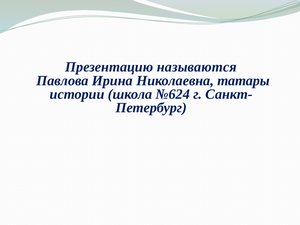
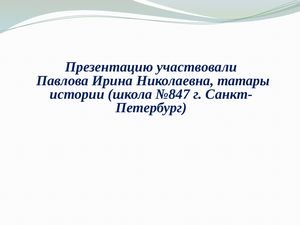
называются: называются -> участвовали
№624: №624 -> №847
